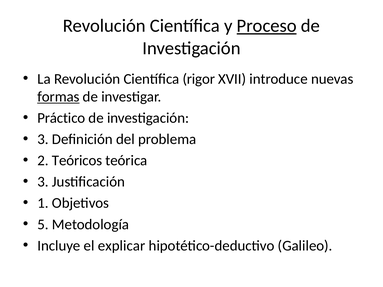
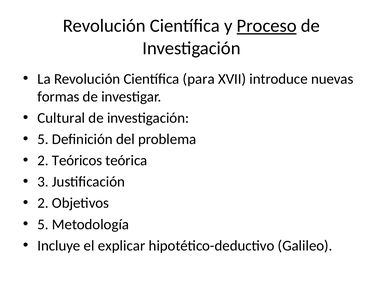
rigor: rigor -> para
formas underline: present -> none
Práctico: Práctico -> Cultural
3 at (43, 139): 3 -> 5
1 at (43, 203): 1 -> 2
